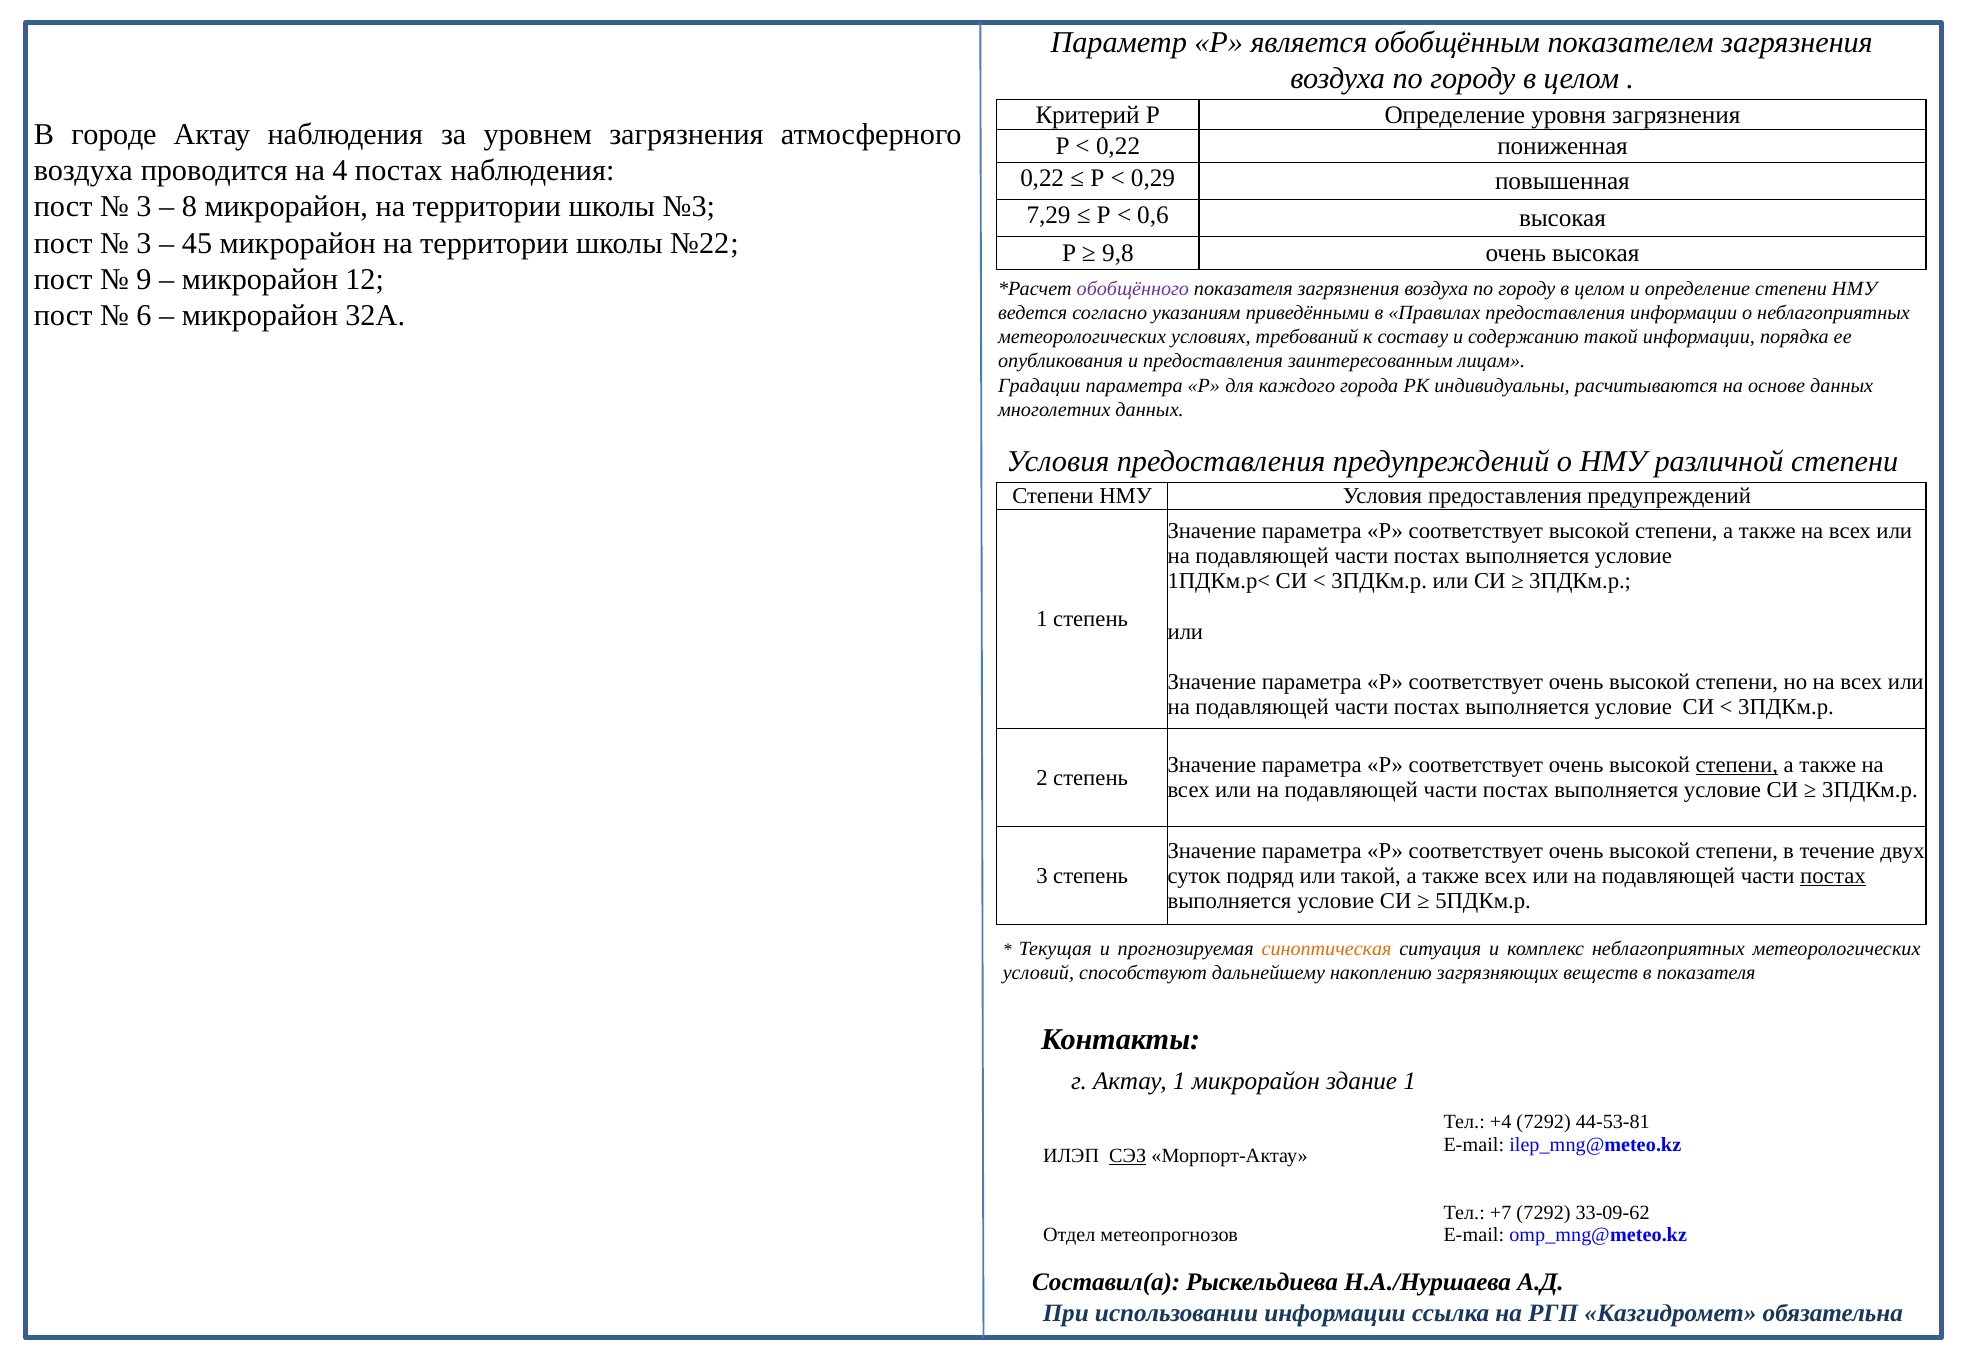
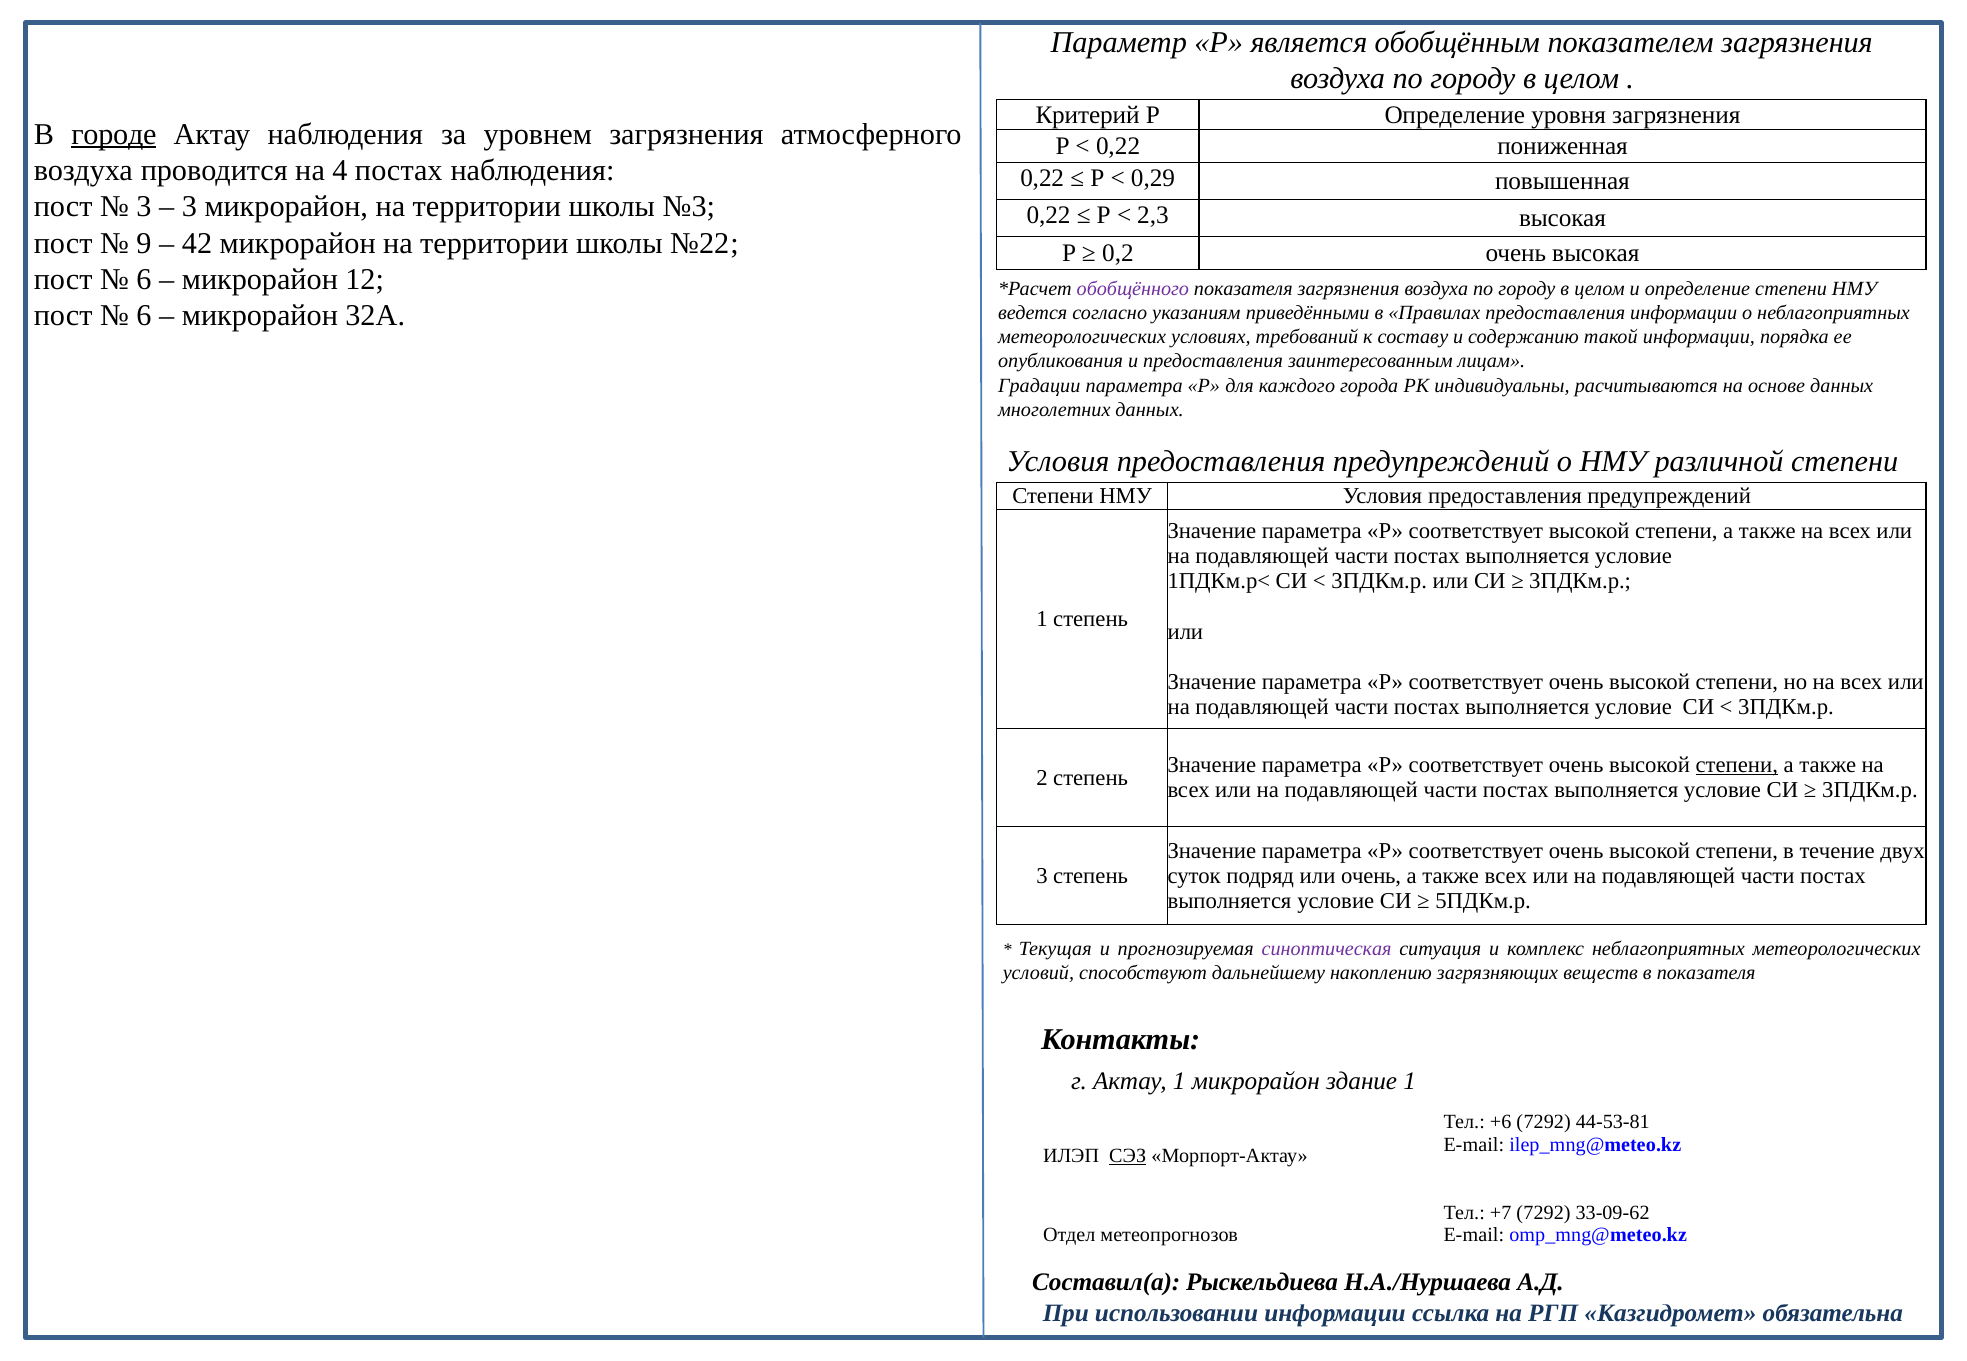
городе underline: none -> present
8 at (189, 207): 8 -> 3
7,29 at (1049, 216): 7,29 -> 0,22
0,6: 0,6 -> 2,3
3 at (144, 243): 3 -> 9
45: 45 -> 42
9,8: 9,8 -> 0,2
9 at (144, 280): 9 -> 6
или такой: такой -> очень
постах at (1833, 876) underline: present -> none
синоптическая colour: orange -> purple
+4: +4 -> +6
